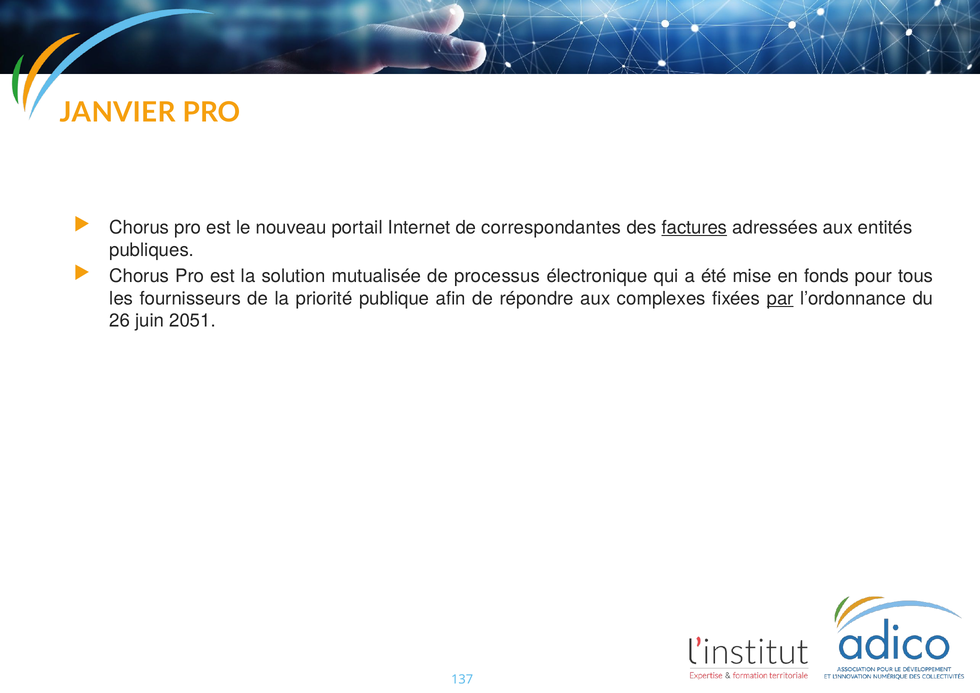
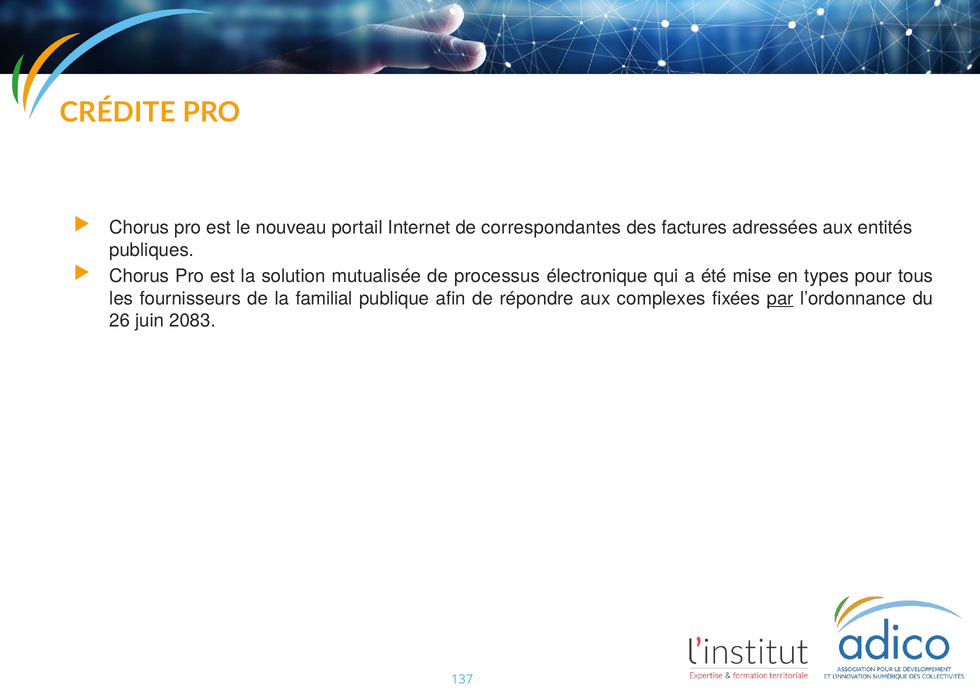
JANVIER: JANVIER -> CRÉDITE
factures underline: present -> none
fonds: fonds -> types
priorité: priorité -> familial
2051: 2051 -> 2083
